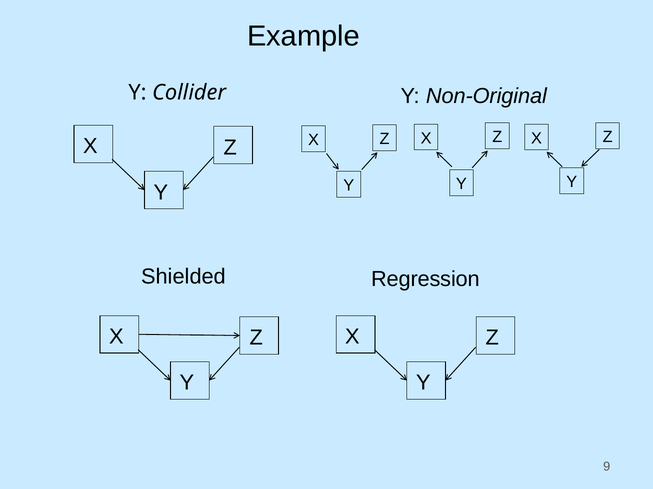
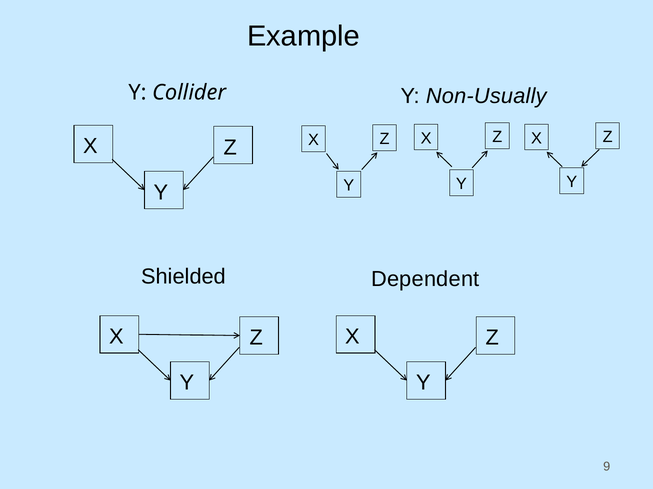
Non-Original: Non-Original -> Non-Usually
Regression: Regression -> Dependent
